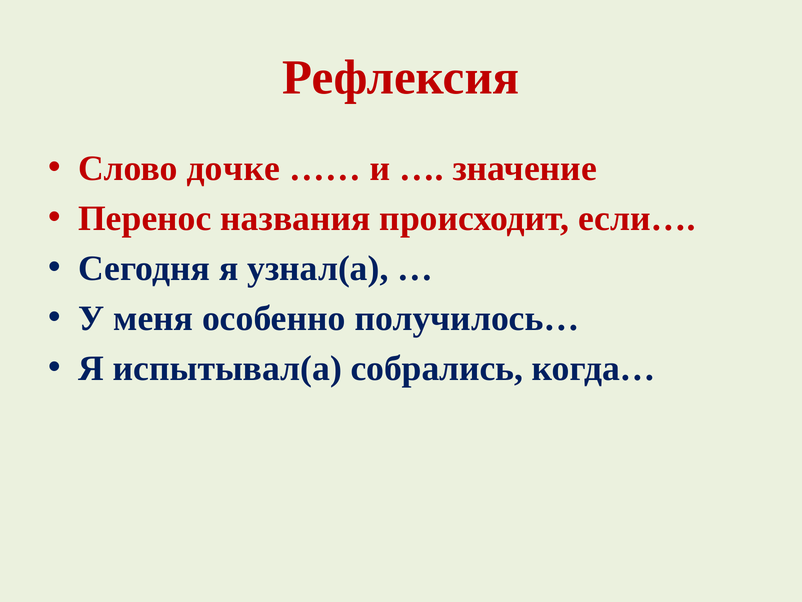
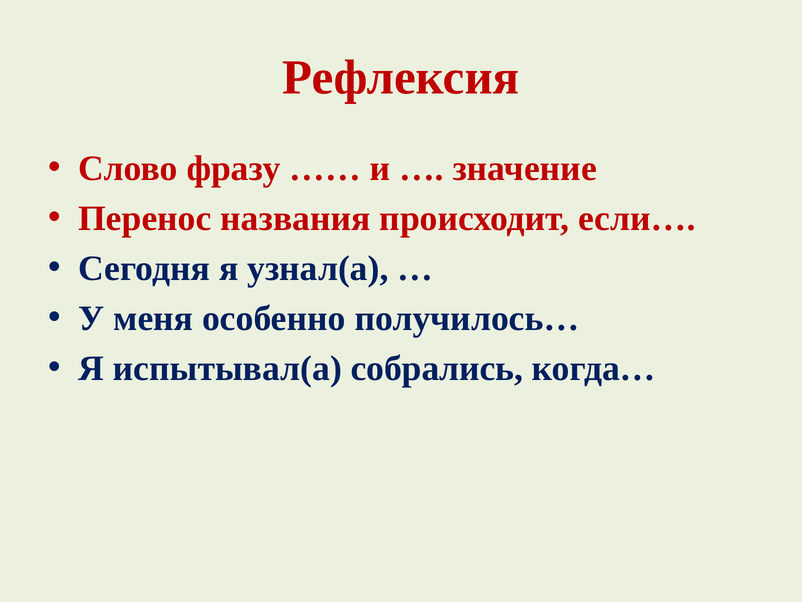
дочке: дочке -> фразу
